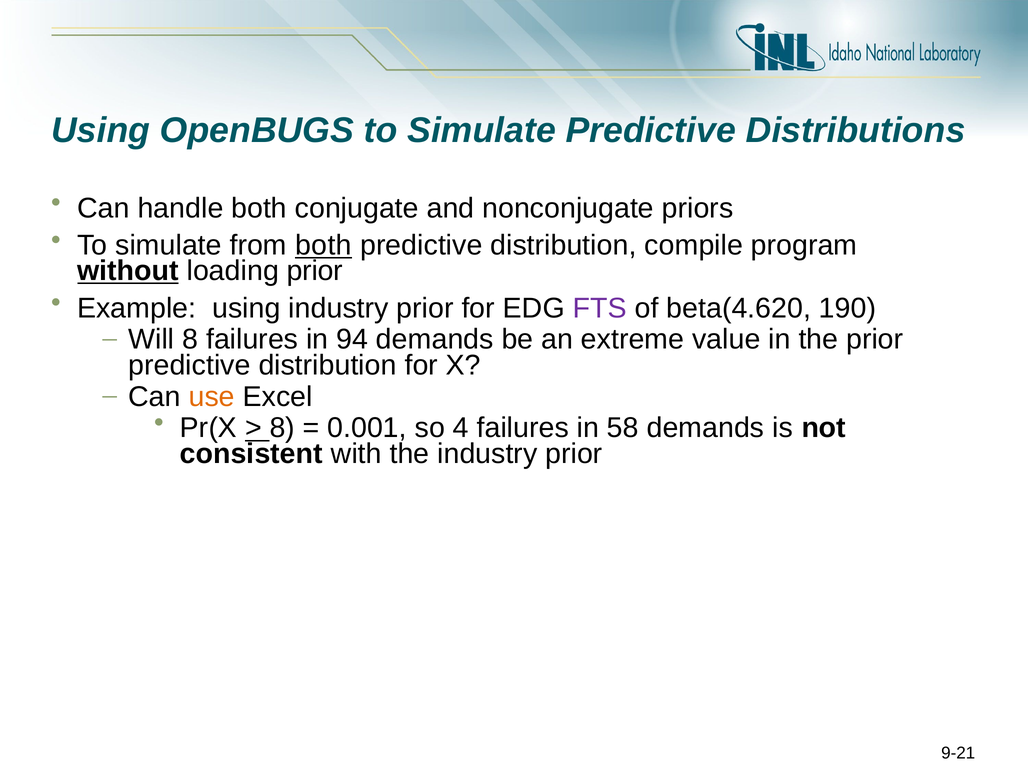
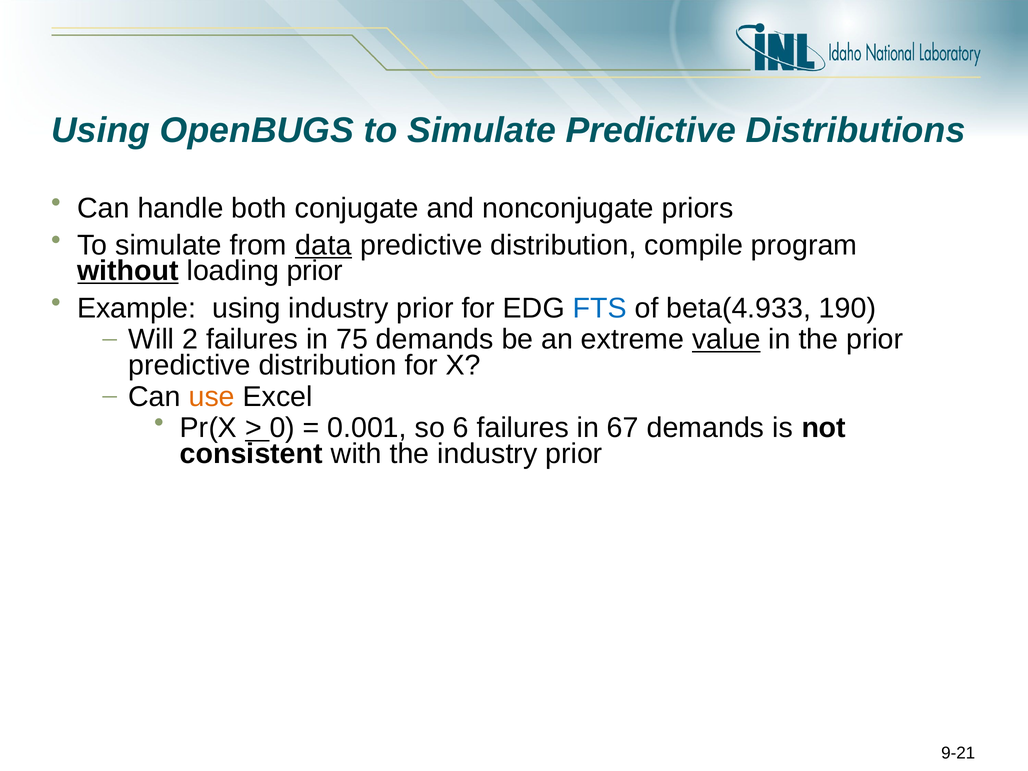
from both: both -> data
FTS colour: purple -> blue
beta(4.620: beta(4.620 -> beta(4.933
Will 8: 8 -> 2
94: 94 -> 75
value underline: none -> present
8 at (282, 428): 8 -> 0
4: 4 -> 6
58: 58 -> 67
